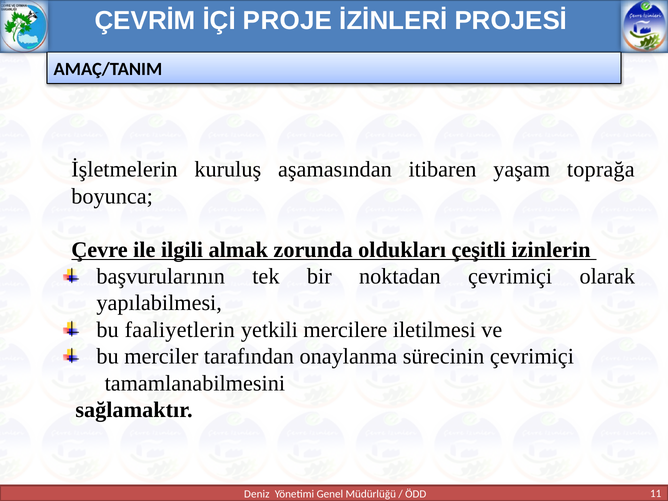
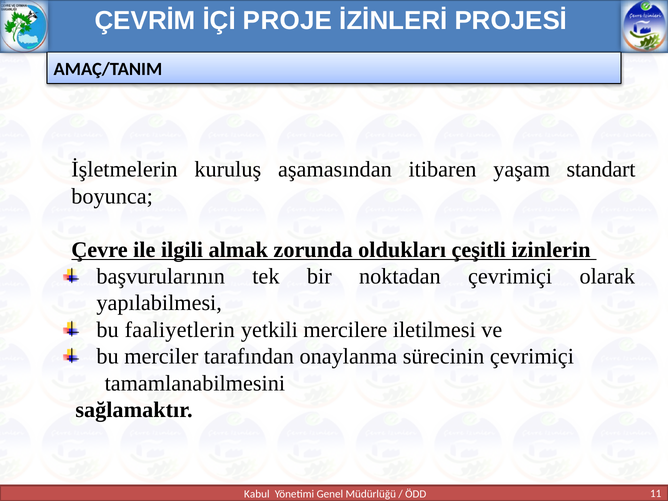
toprağa: toprağa -> standart
Deniz: Deniz -> Kabul
